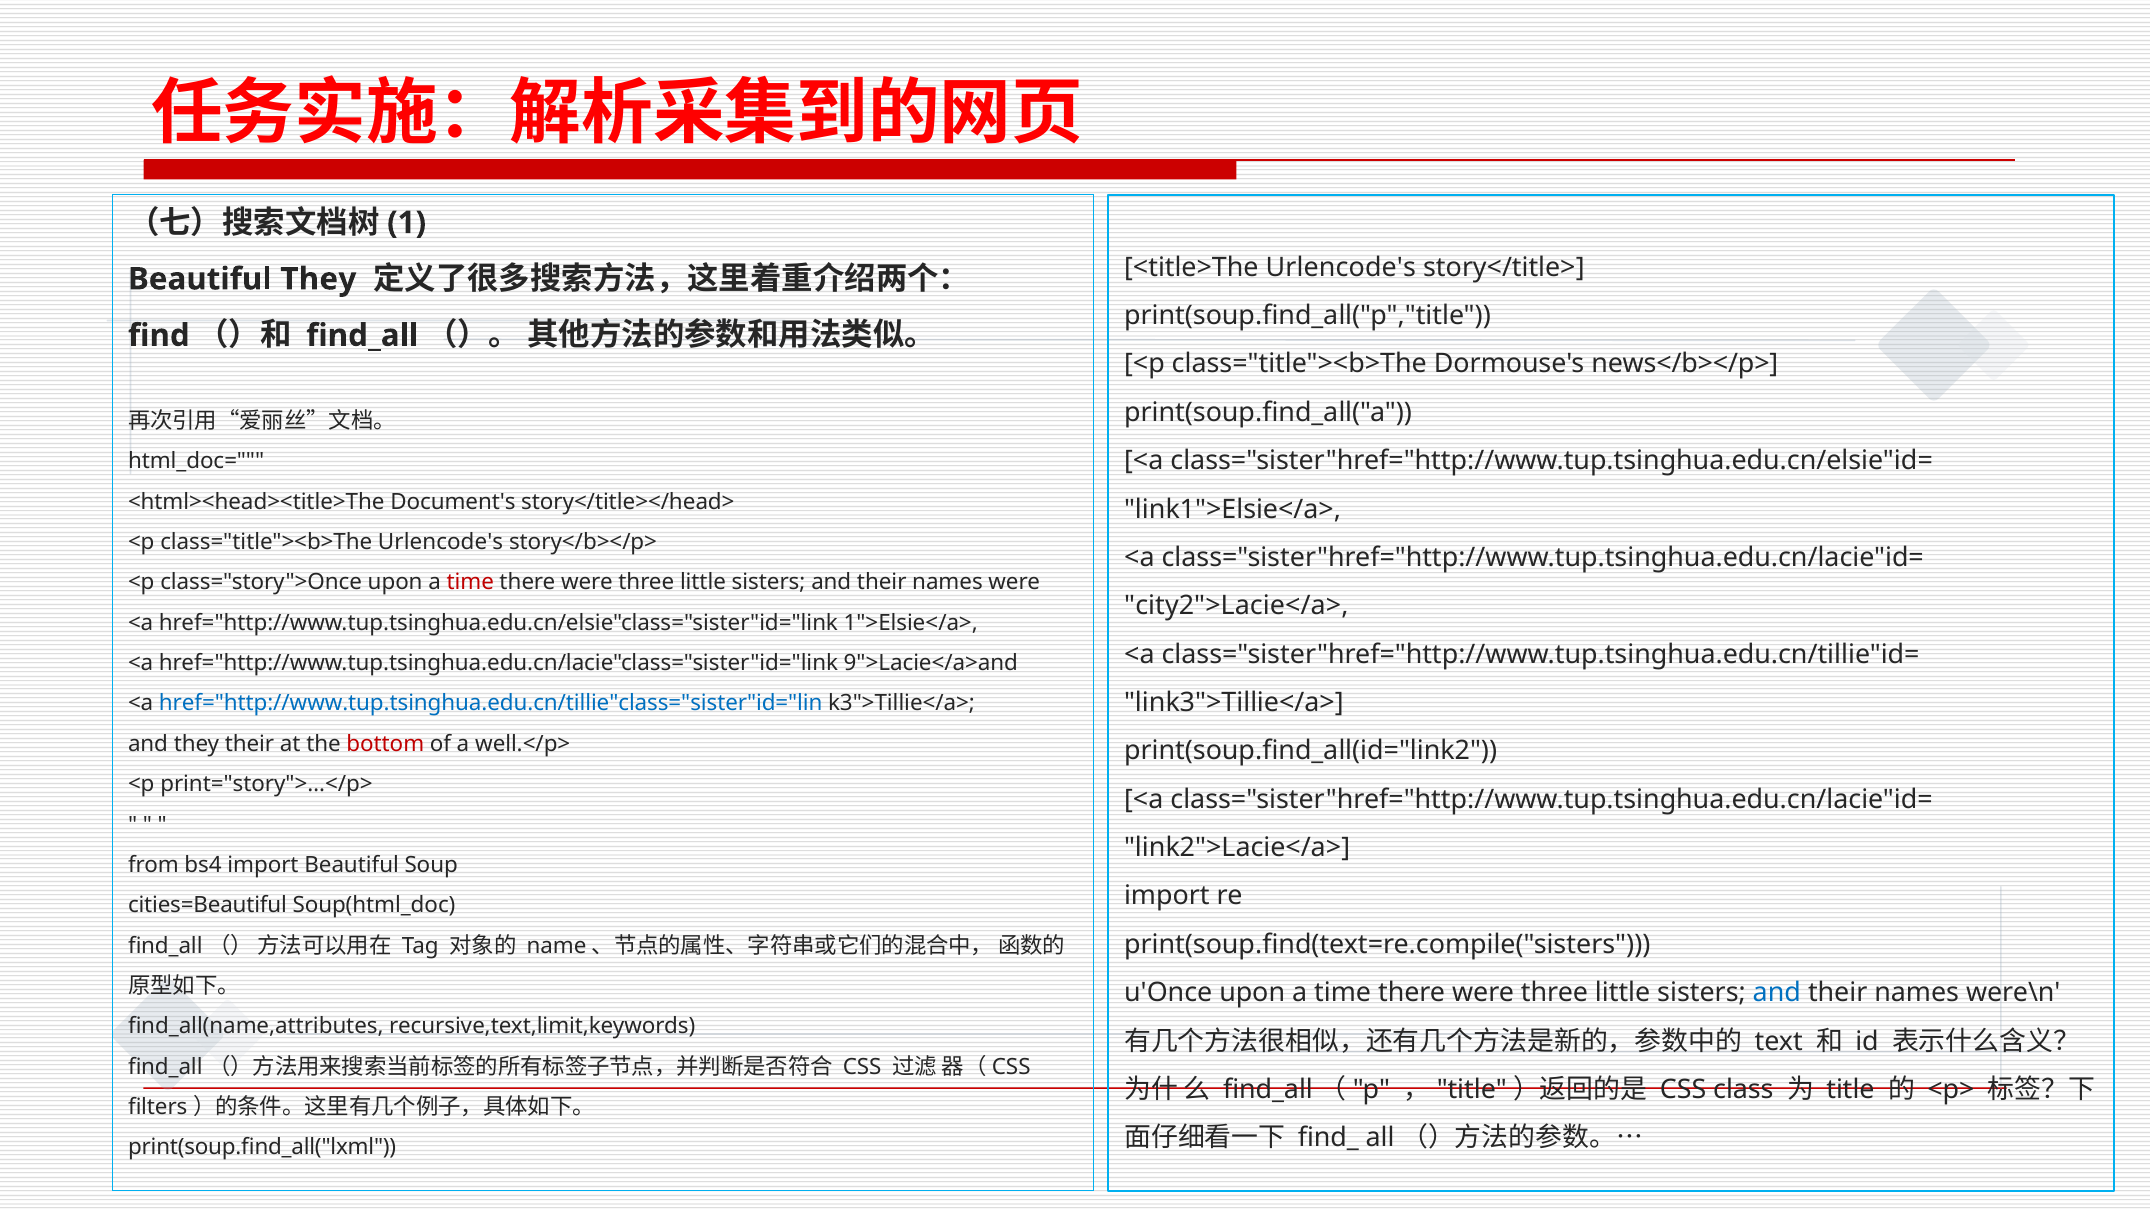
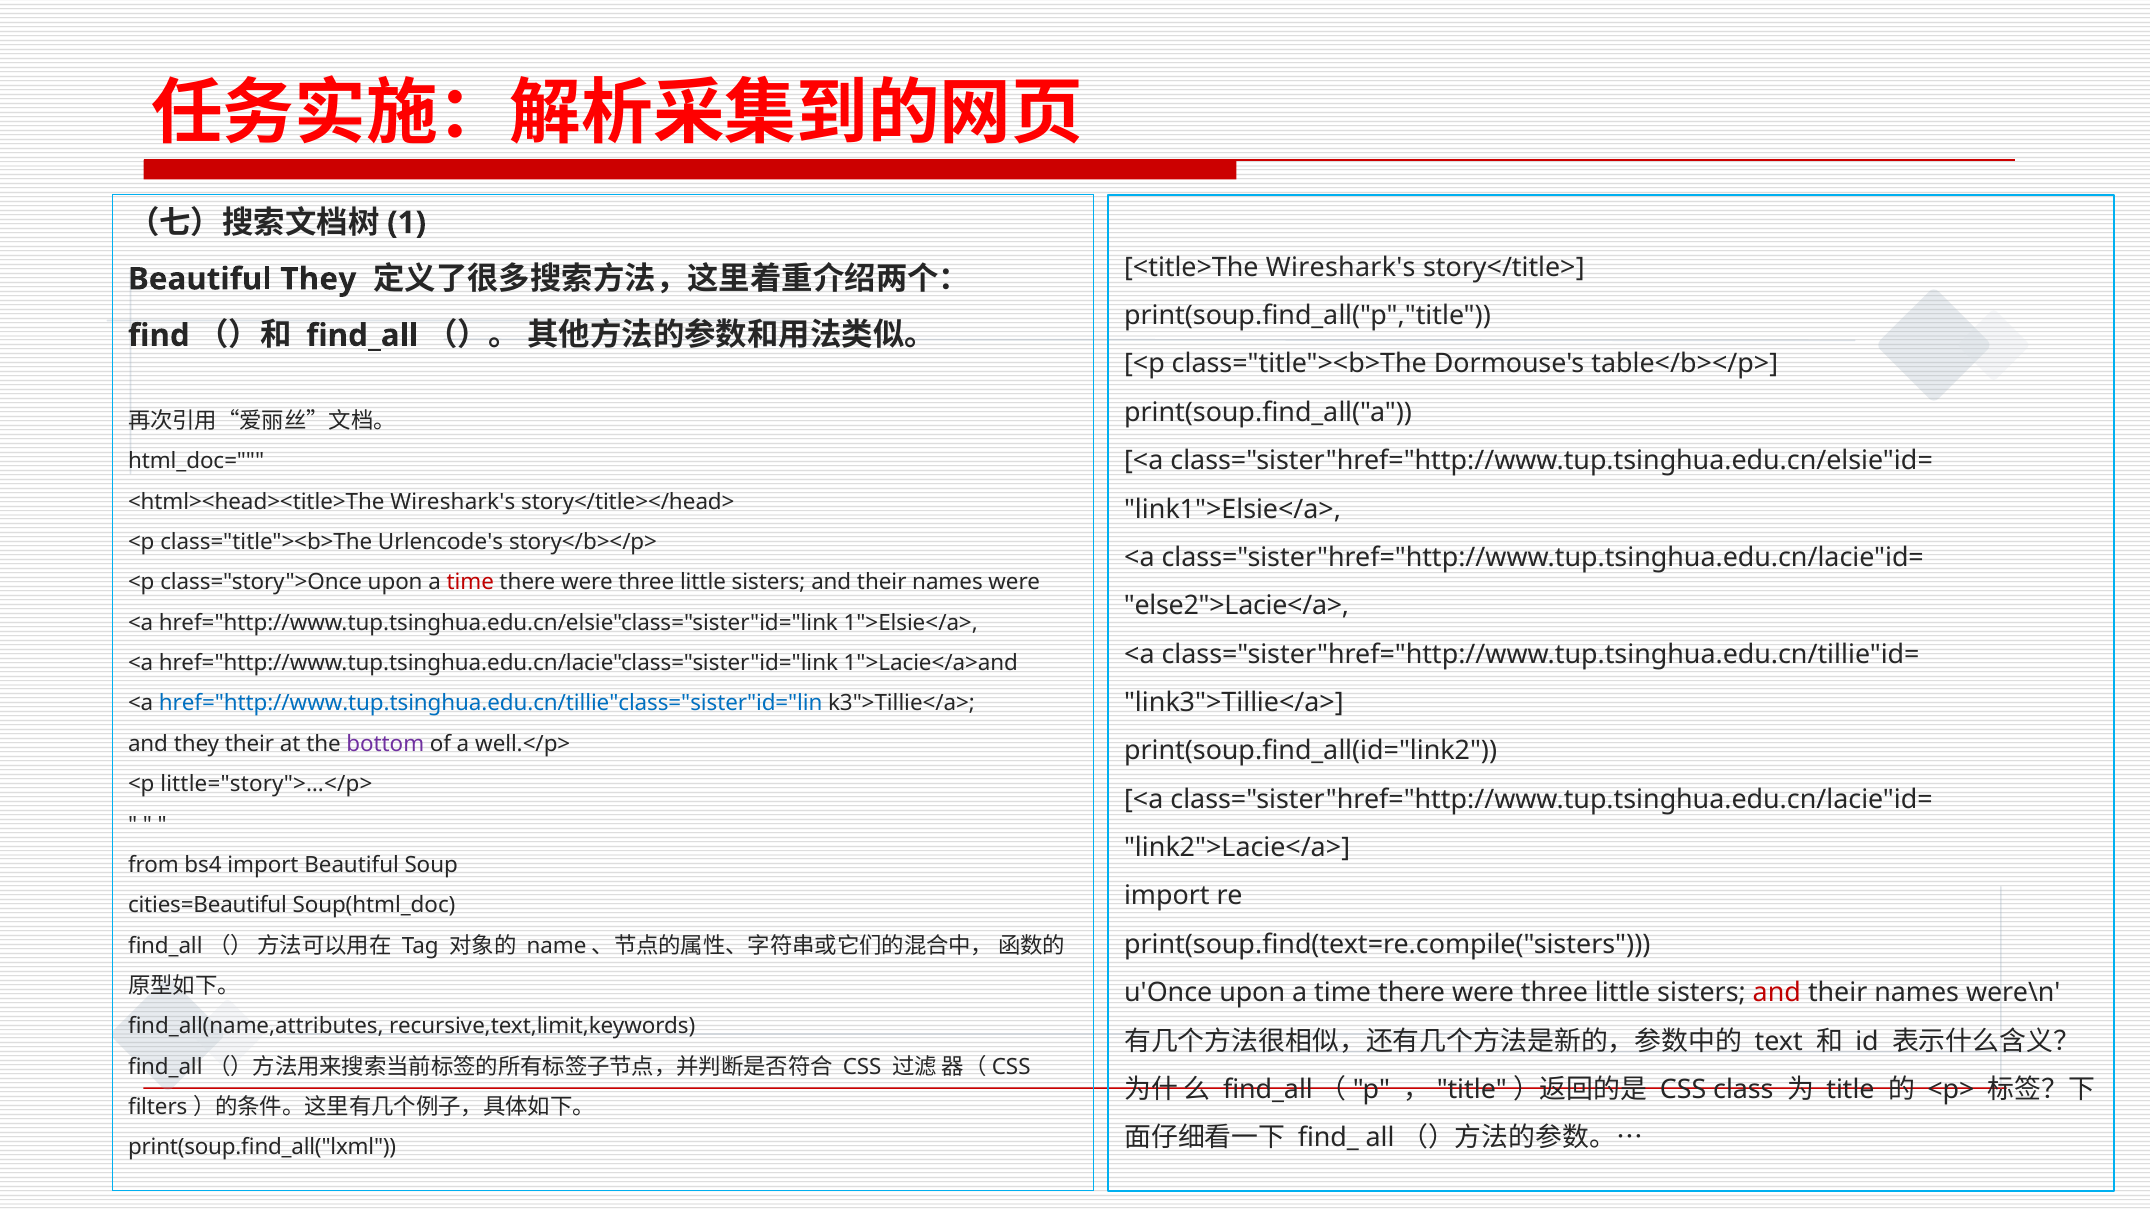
<title>The Urlencode's: Urlencode's -> Wireshark's
news</b></p>: news</b></p> -> table</b></p>
<html><head><title>The Document's: Document's -> Wireshark's
city2">Lacie</a>: city2">Lacie</a> -> else2">Lacie</a>
9">Lacie</a>and: 9">Lacie</a>and -> 1">Lacie</a>and
bottom colour: red -> purple
print="story">…</p>: print="story">…</p> -> little="story">…</p>
and at (1777, 993) colour: blue -> red
